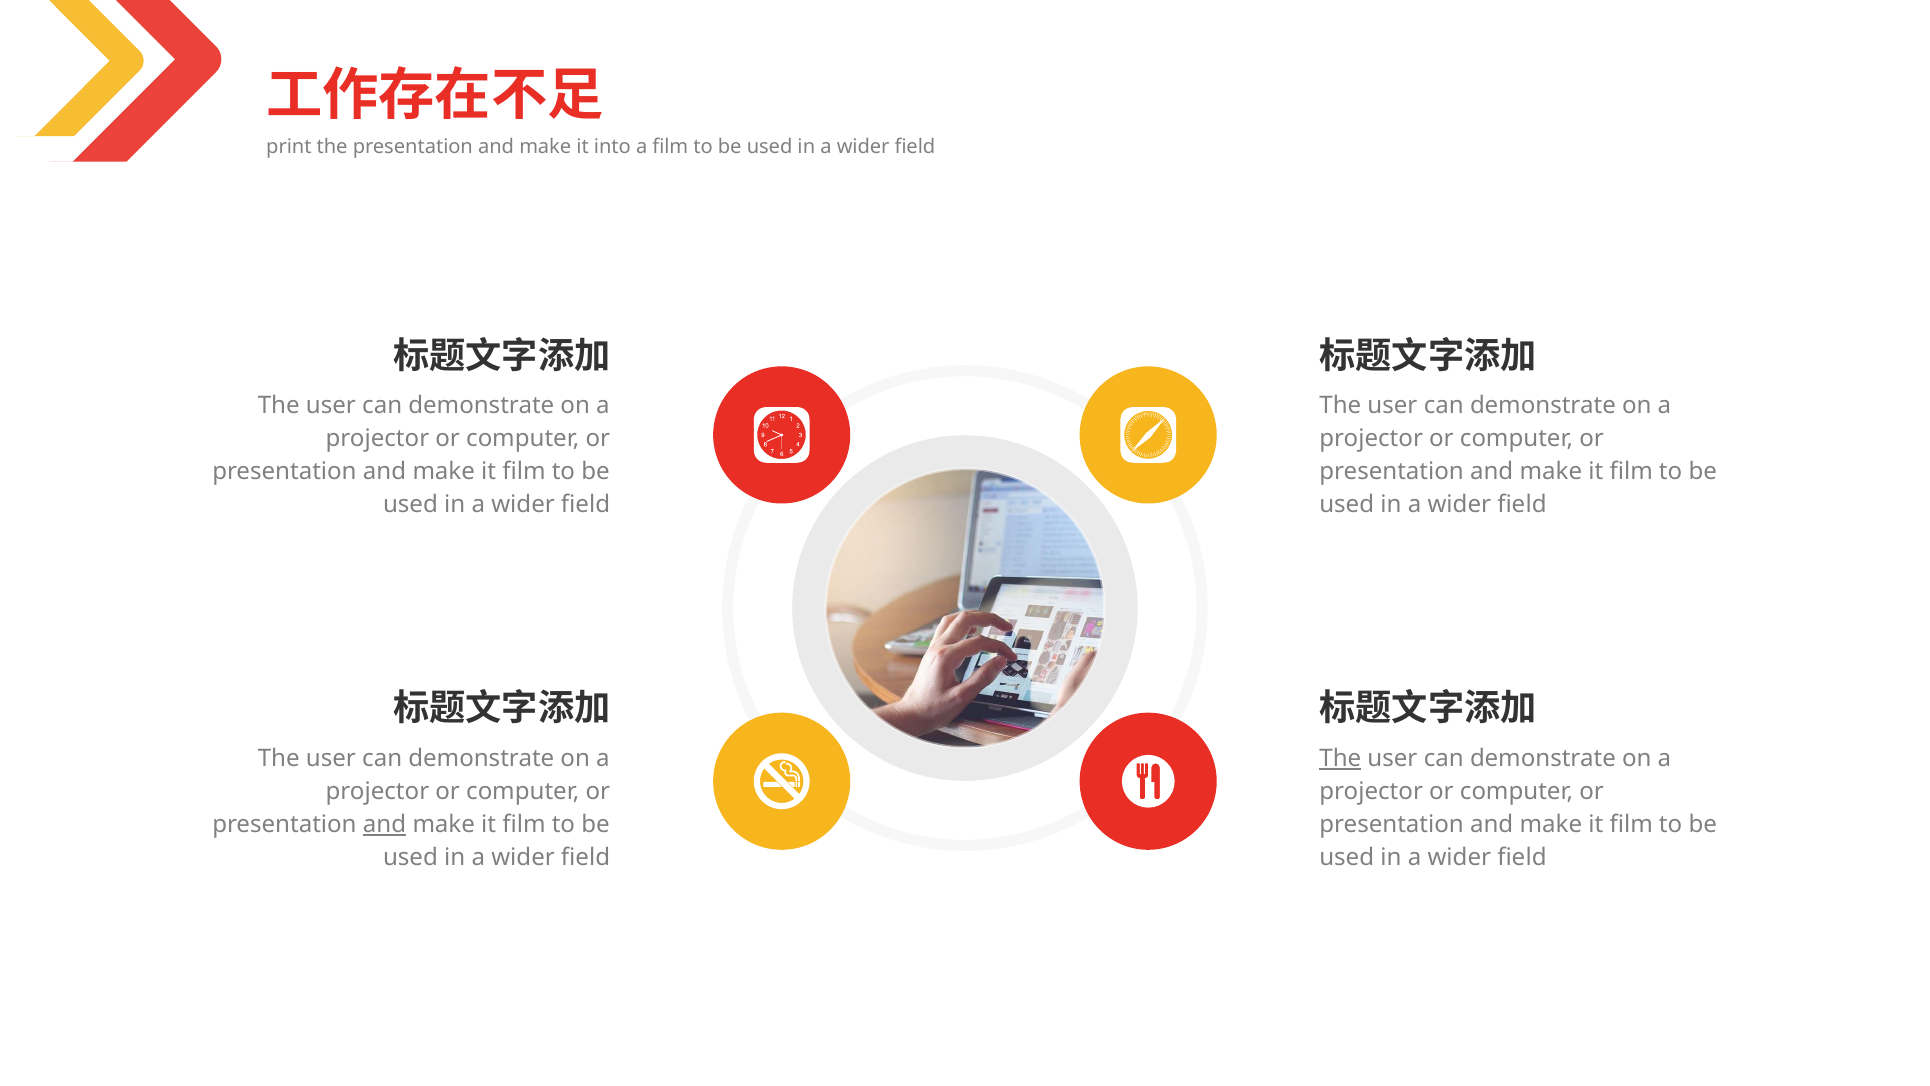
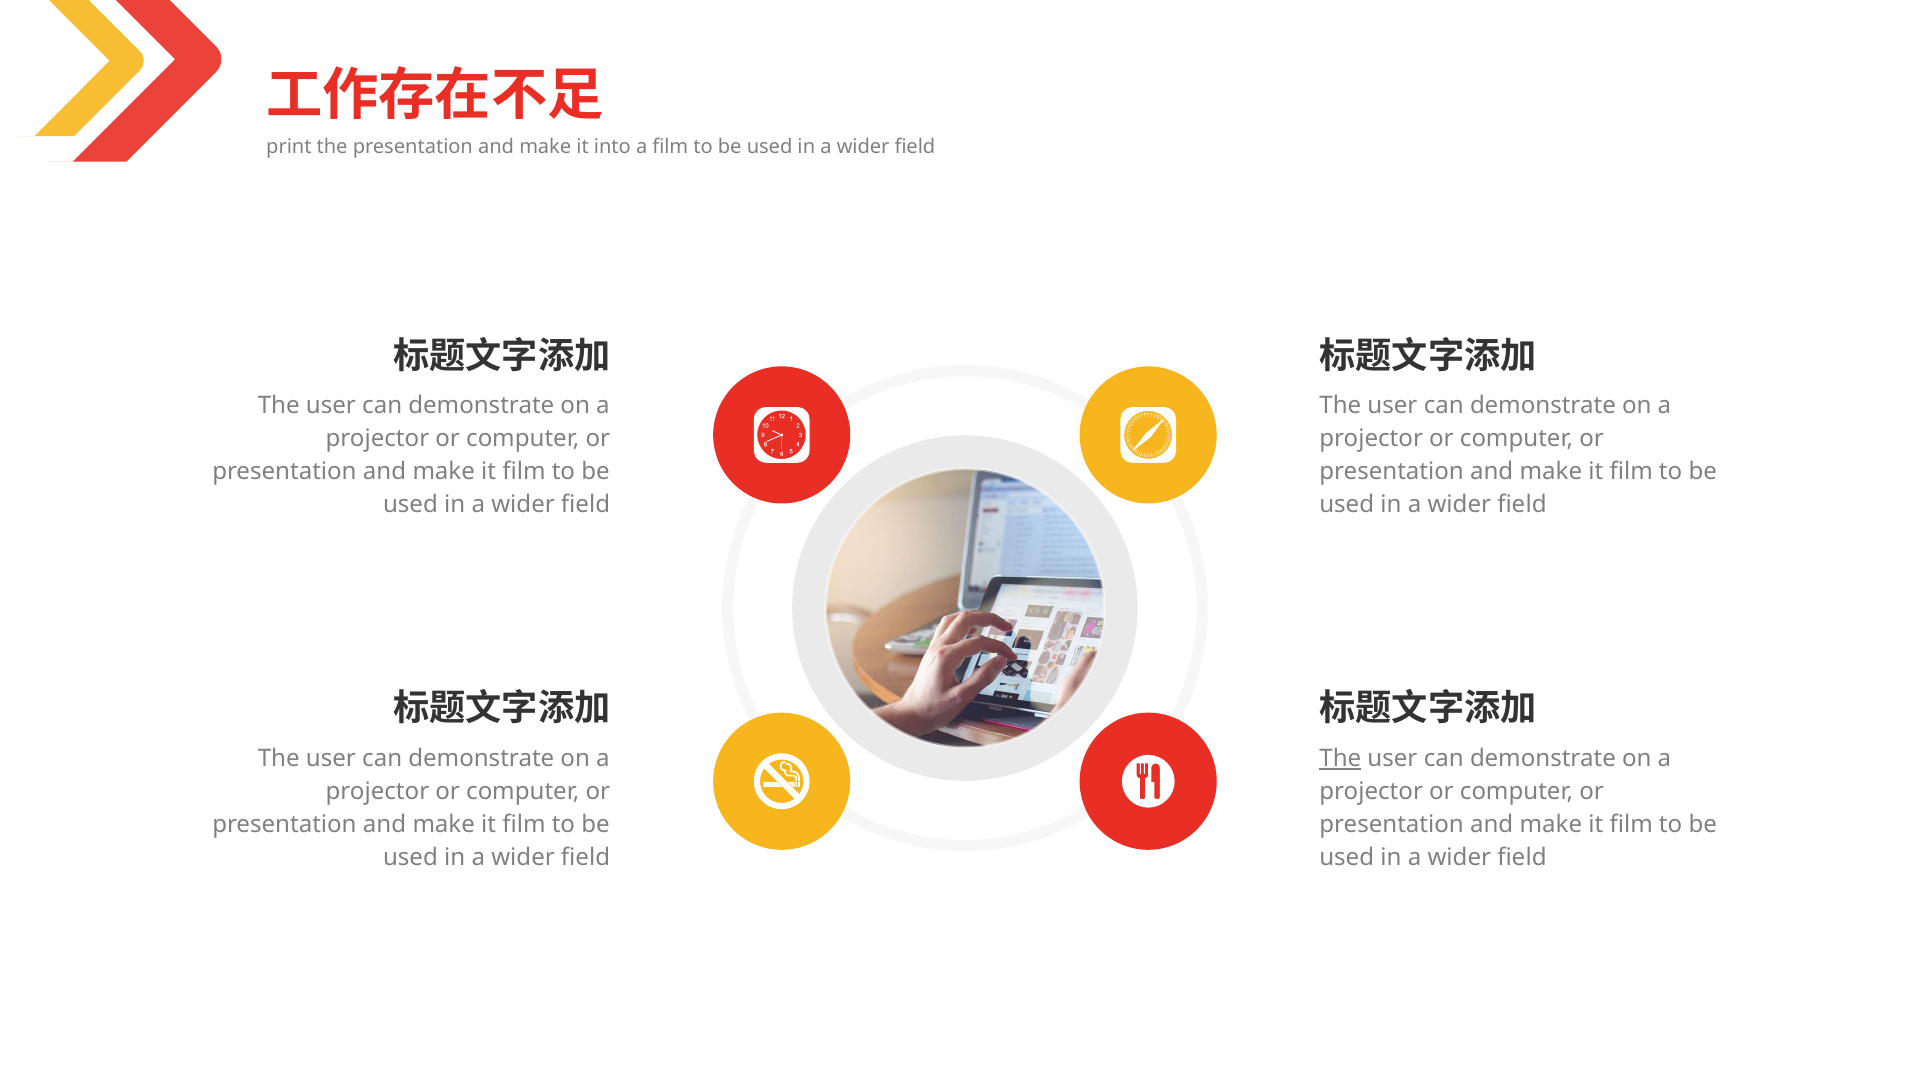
and at (385, 824) underline: present -> none
